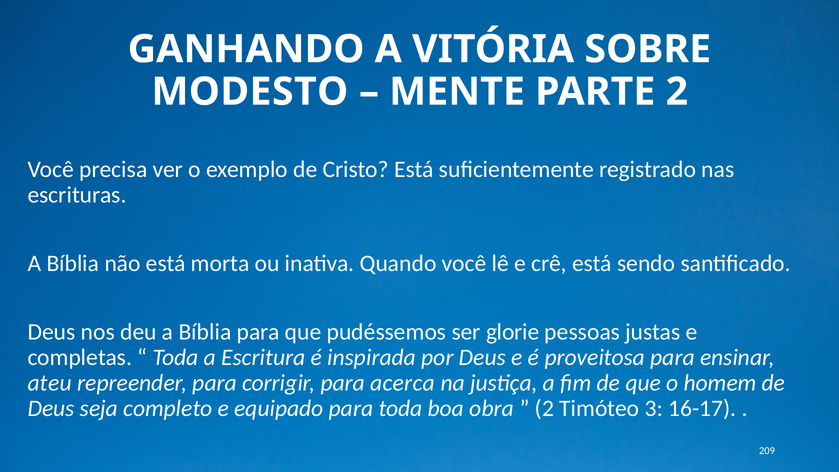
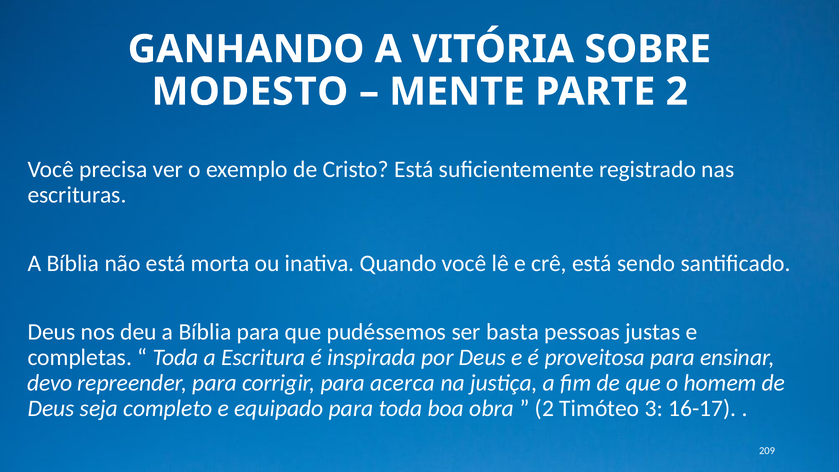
glorie: glorie -> basta
ateu: ateu -> devo
